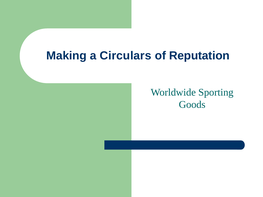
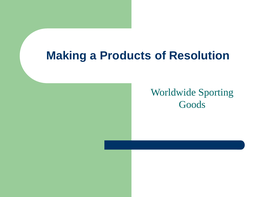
Circulars: Circulars -> Products
Reputation: Reputation -> Resolution
